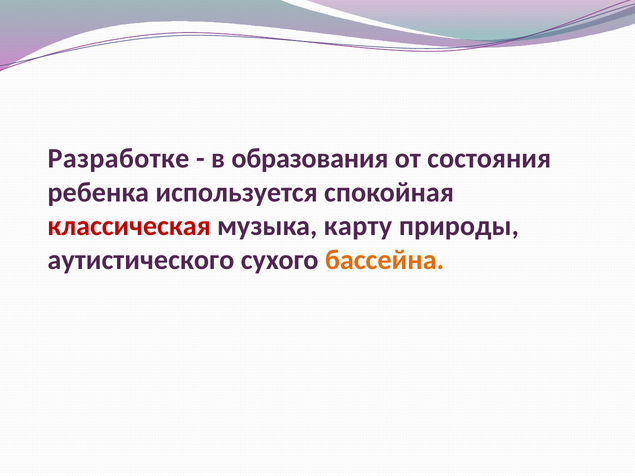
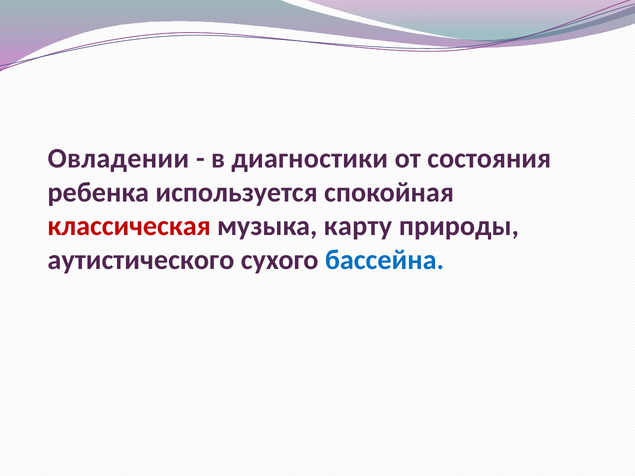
Разработке: Разработке -> Овладении
образования: образования -> диагностики
бассейна colour: orange -> blue
